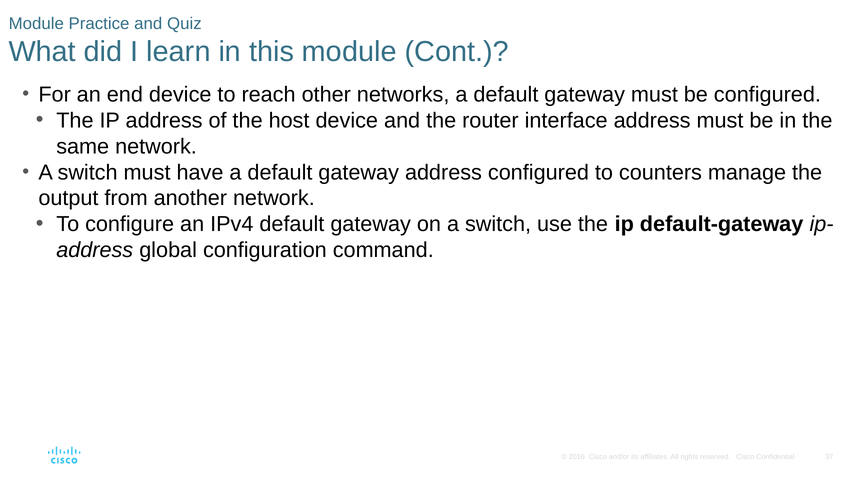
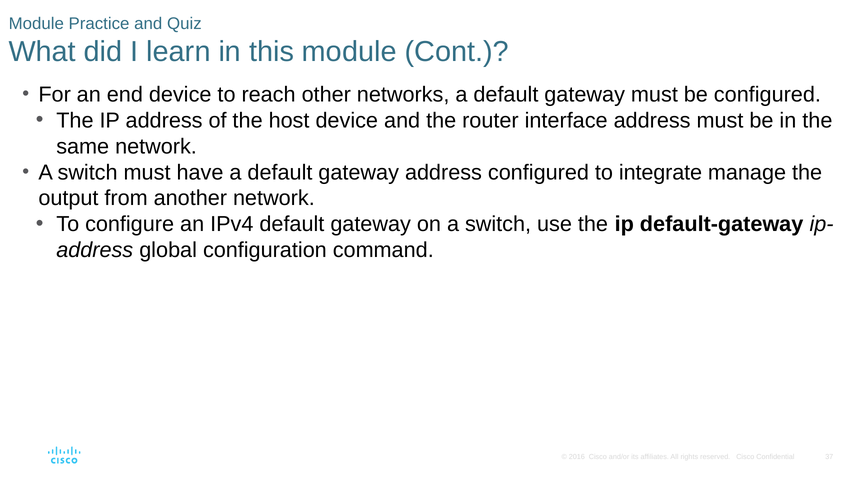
counters: counters -> integrate
